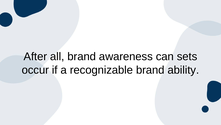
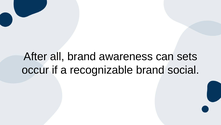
ability: ability -> social
